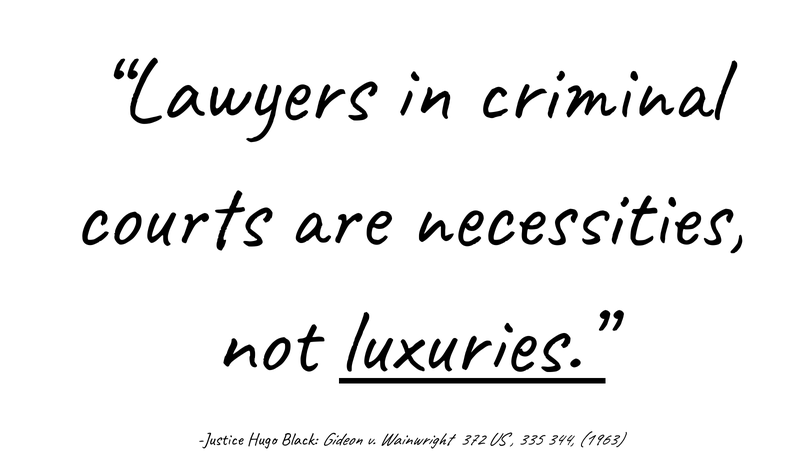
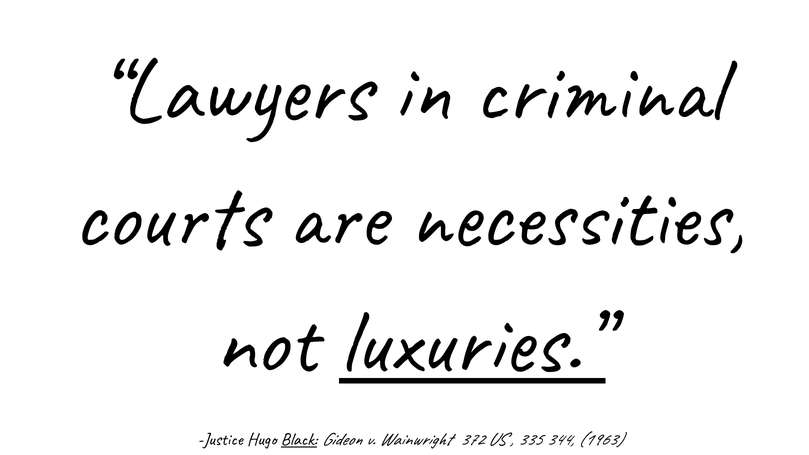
Black underline: none -> present
